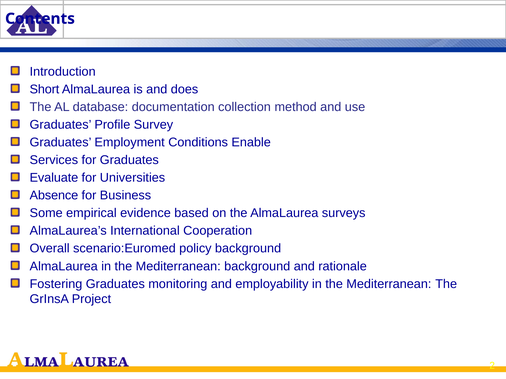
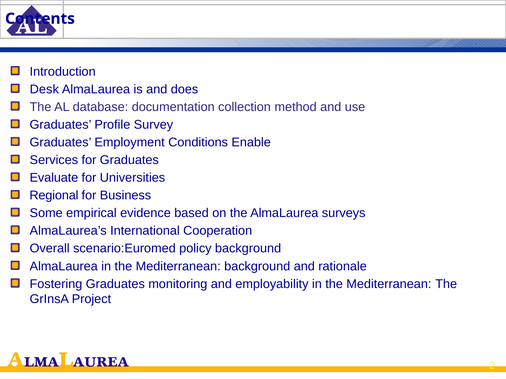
Short: Short -> Desk
Absence: Absence -> Regional
